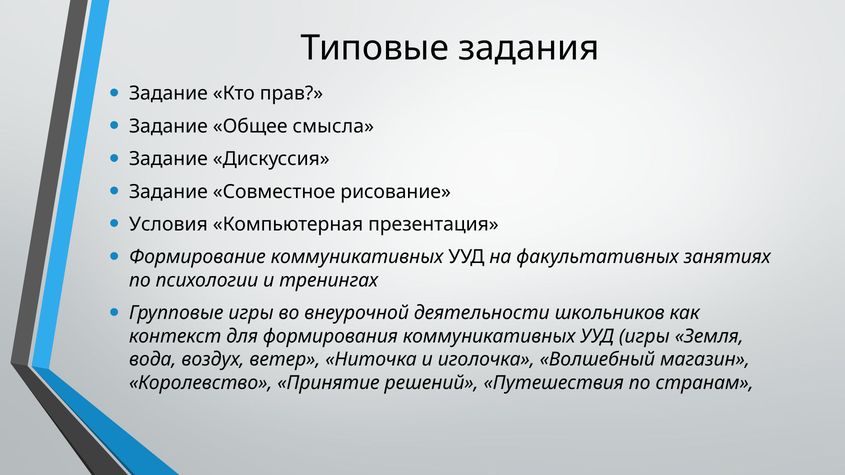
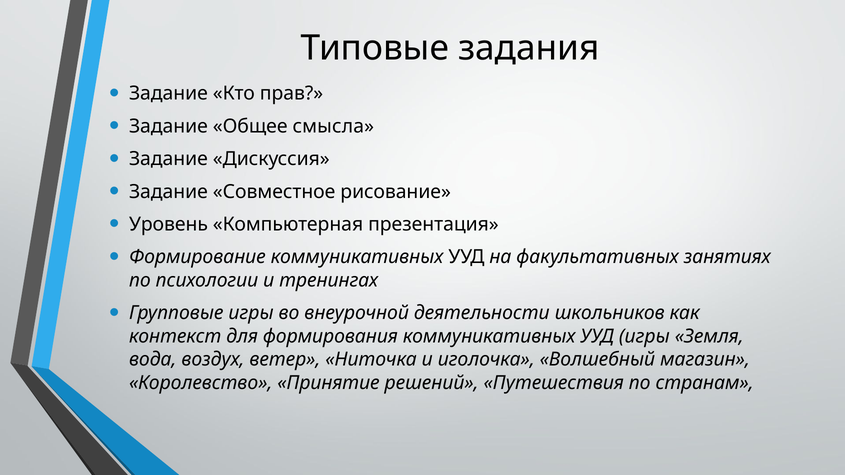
Условия: Условия -> Уровень
